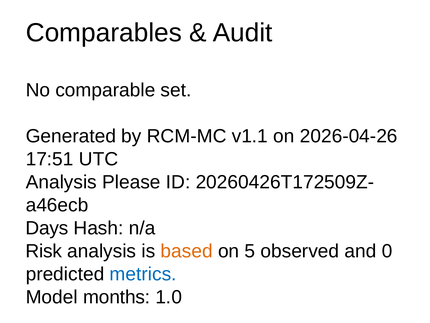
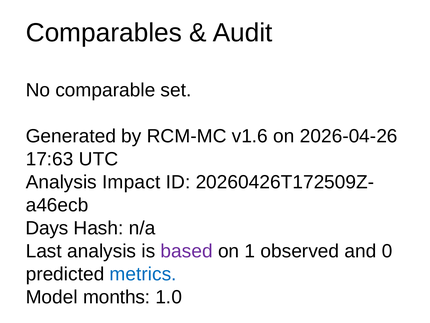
v1.1: v1.1 -> v1.6
17:51: 17:51 -> 17:63
Please: Please -> Impact
Risk: Risk -> Last
based colour: orange -> purple
5: 5 -> 1
